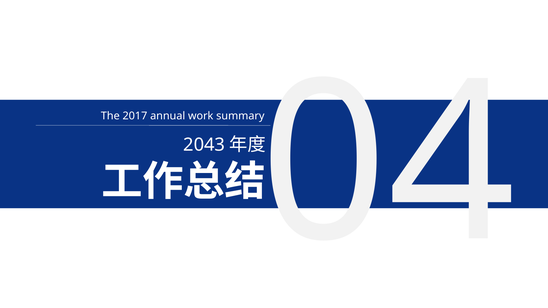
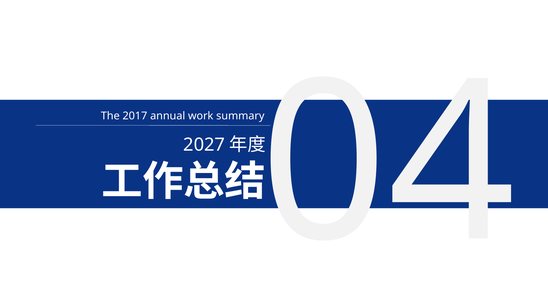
2043: 2043 -> 2027
